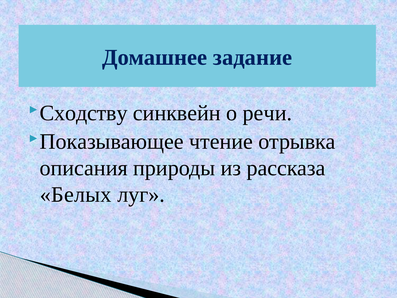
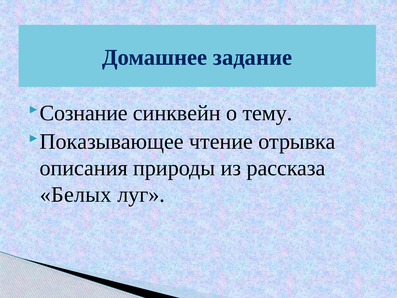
Сходству: Сходству -> Сознание
речи: речи -> тему
